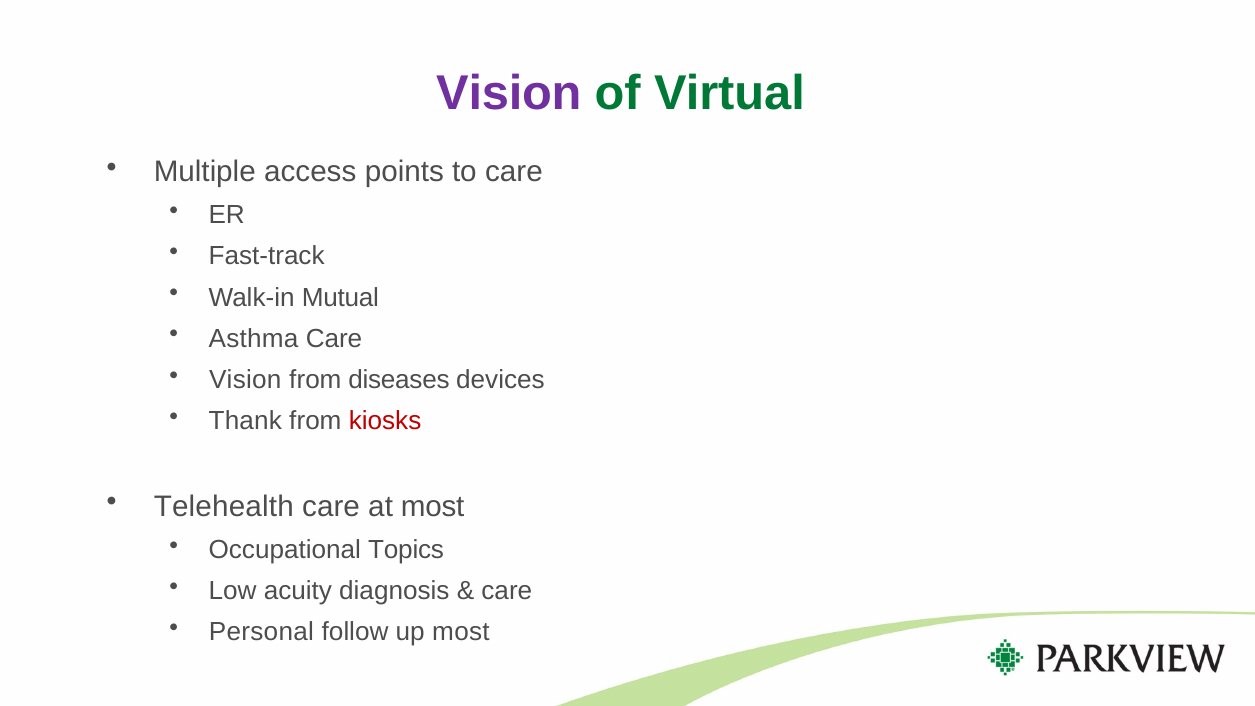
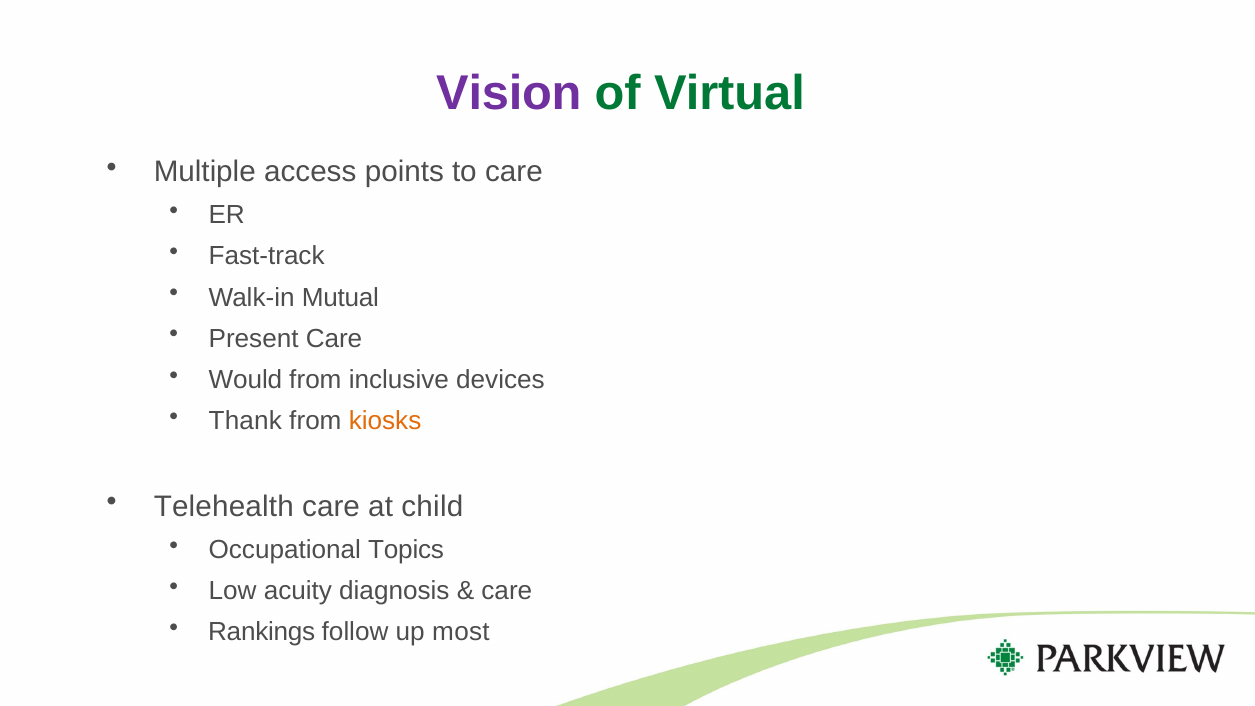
Asthma: Asthma -> Present
Vision at (245, 380): Vision -> Would
diseases: diseases -> inclusive
kiosks colour: red -> orange
at most: most -> child
Personal: Personal -> Rankings
